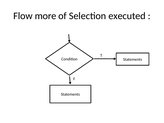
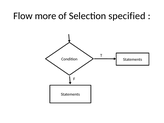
executed: executed -> specified
